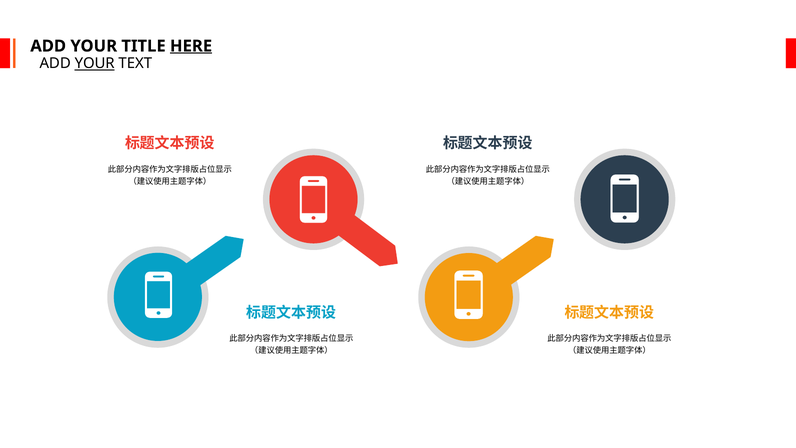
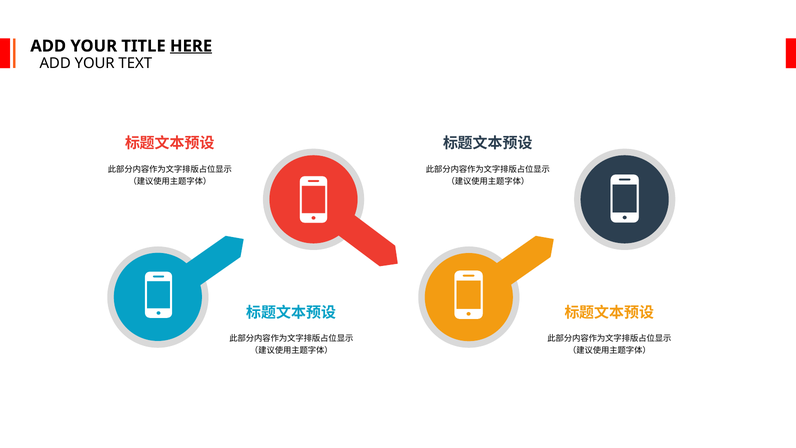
YOUR at (95, 63) underline: present -> none
